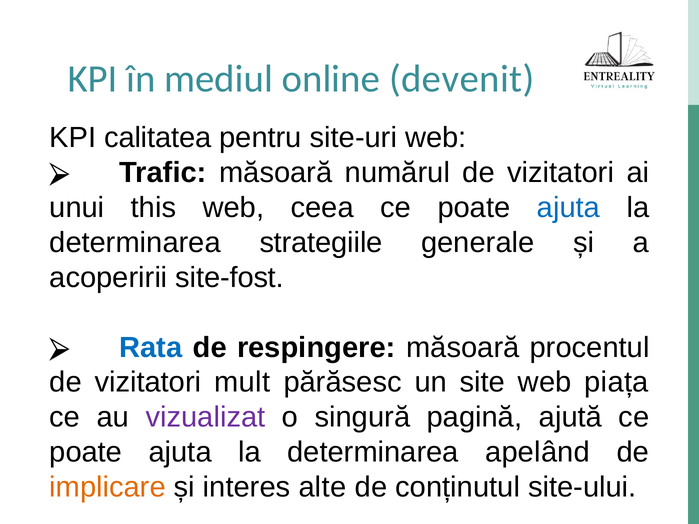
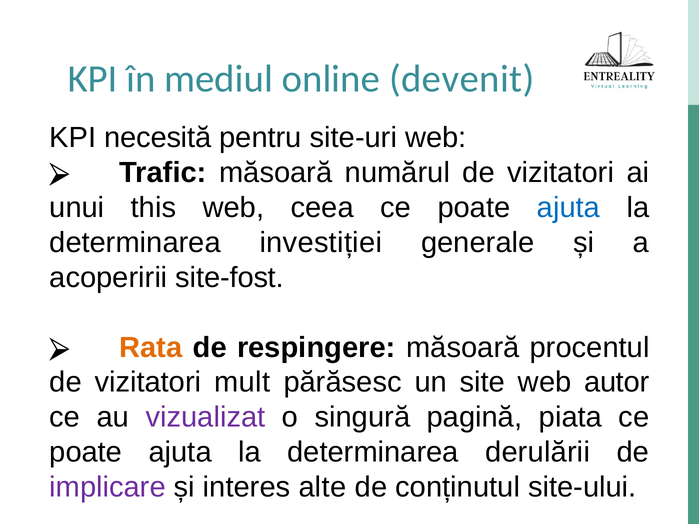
calitatea: calitatea -> necesită
strategiile: strategiile -> investiției
Rata colour: blue -> orange
piața: piața -> autor
ajută: ajută -> piata
apelând: apelând -> derulării
implicare colour: orange -> purple
